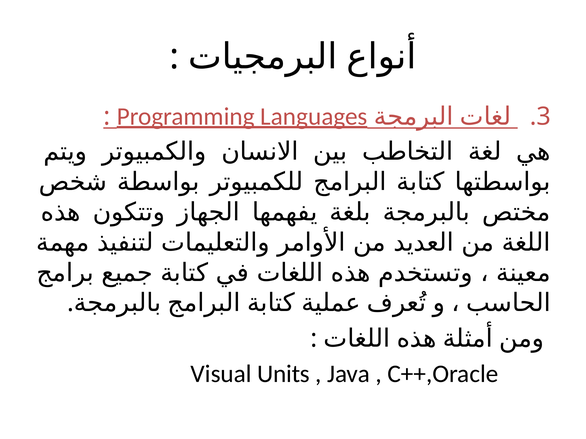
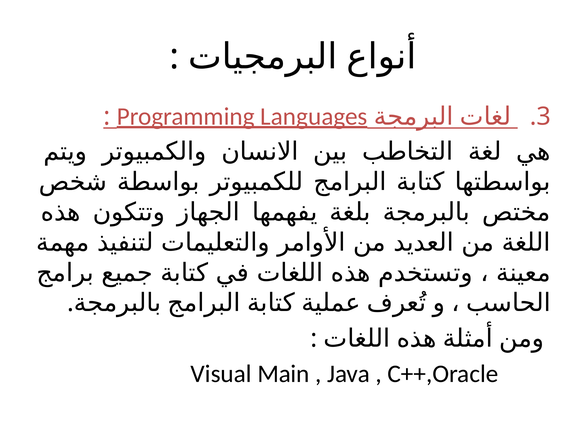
Units: Units -> Main
